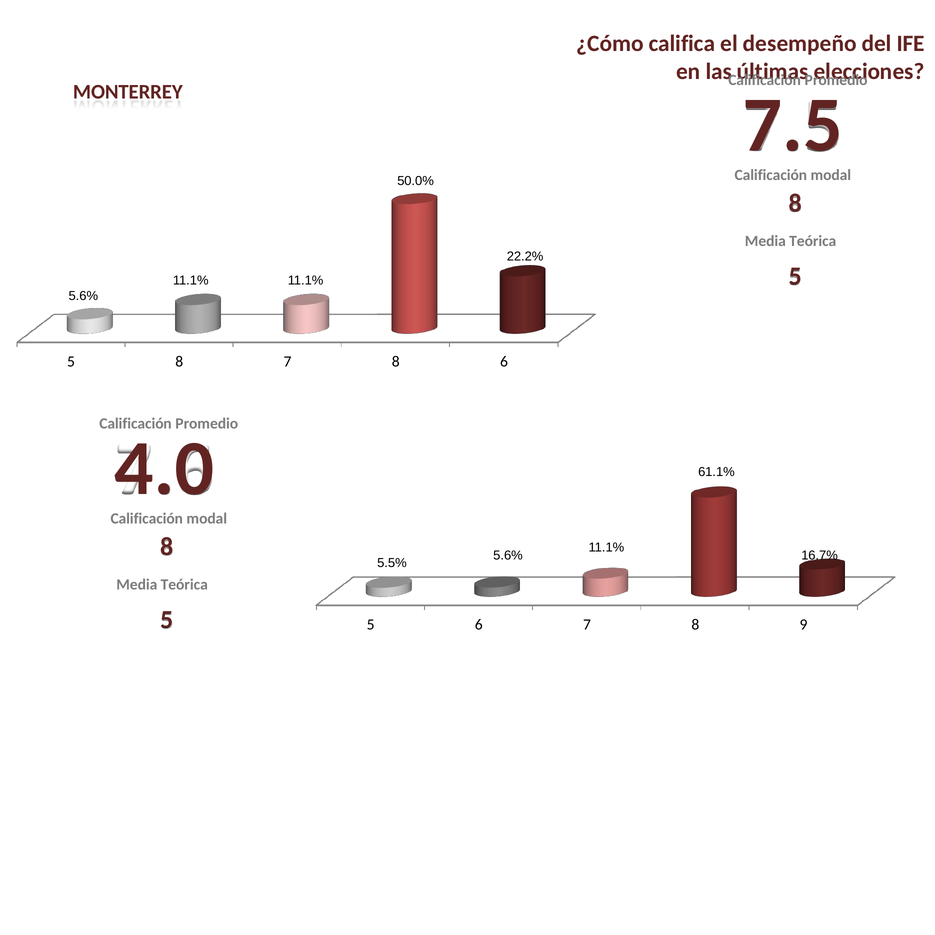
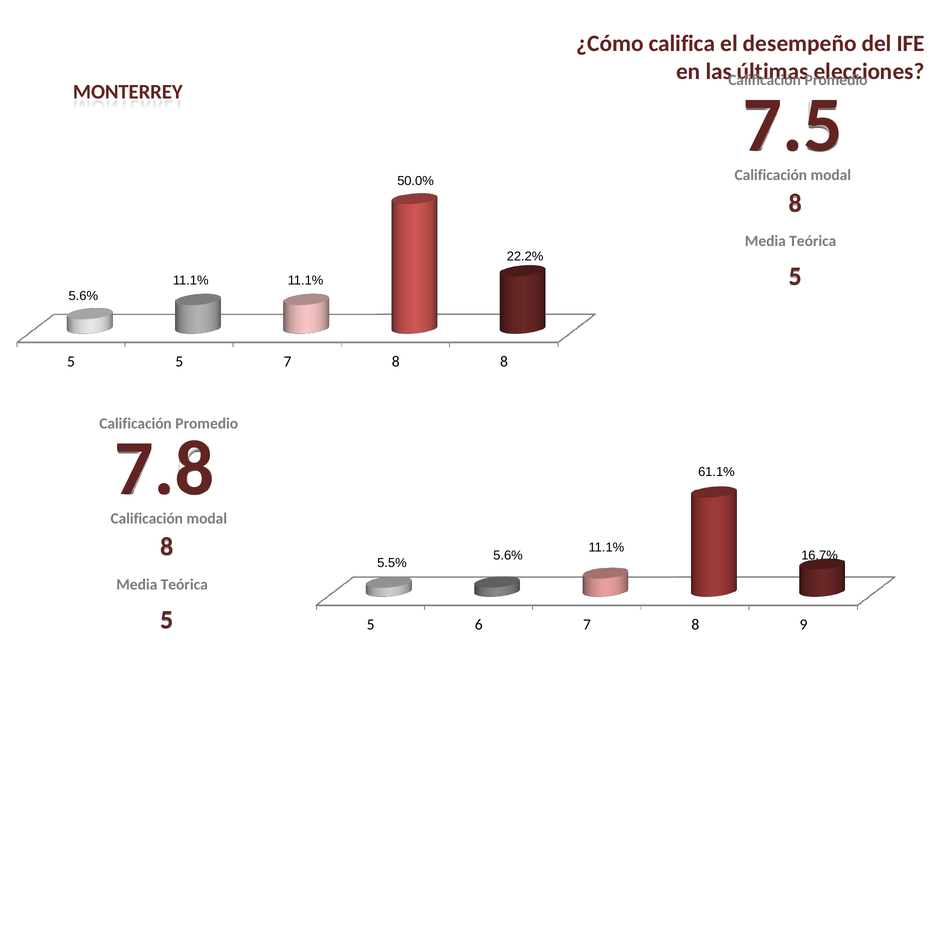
5 8: 8 -> 5
8 6: 6 -> 8
4.0: 4.0 -> 7.8
